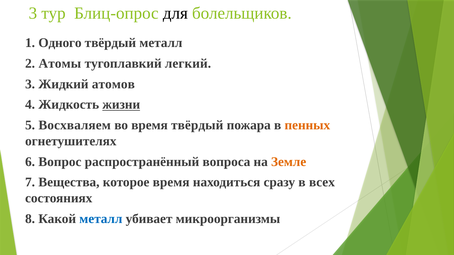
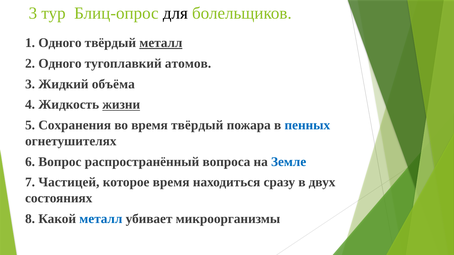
металл at (161, 43) underline: none -> present
2 Атомы: Атомы -> Одного
легкий: легкий -> атомов
атомов: атомов -> объёма
Восхваляем: Восхваляем -> Сохранения
пенных colour: orange -> blue
Земле colour: orange -> blue
Вещества: Вещества -> Частицей
всех: всех -> двух
